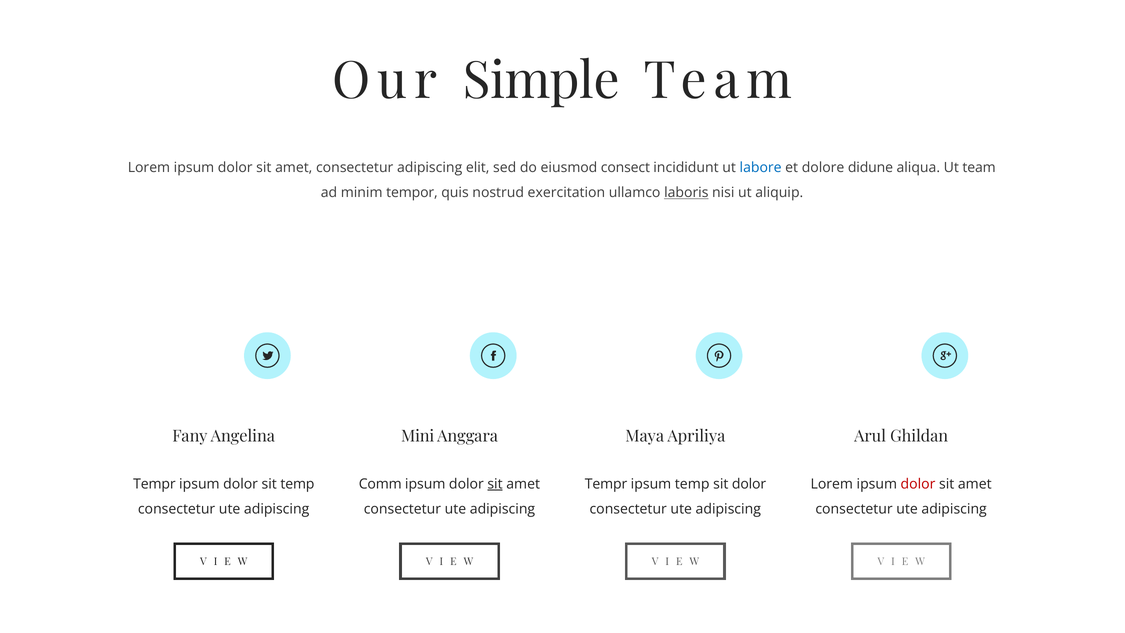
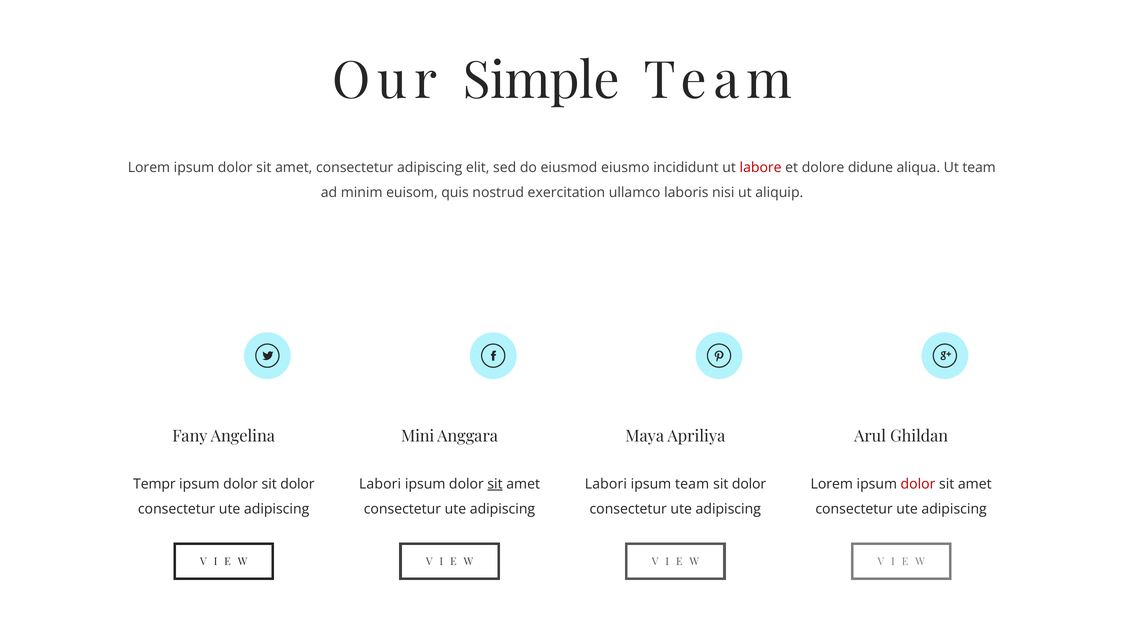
consect: consect -> eiusmo
labore colour: blue -> red
tempor: tempor -> euisom
laboris underline: present -> none
dolor sit temp: temp -> dolor
Comm at (380, 484): Comm -> Labori
Tempr at (606, 484): Tempr -> Labori
ipsum temp: temp -> team
